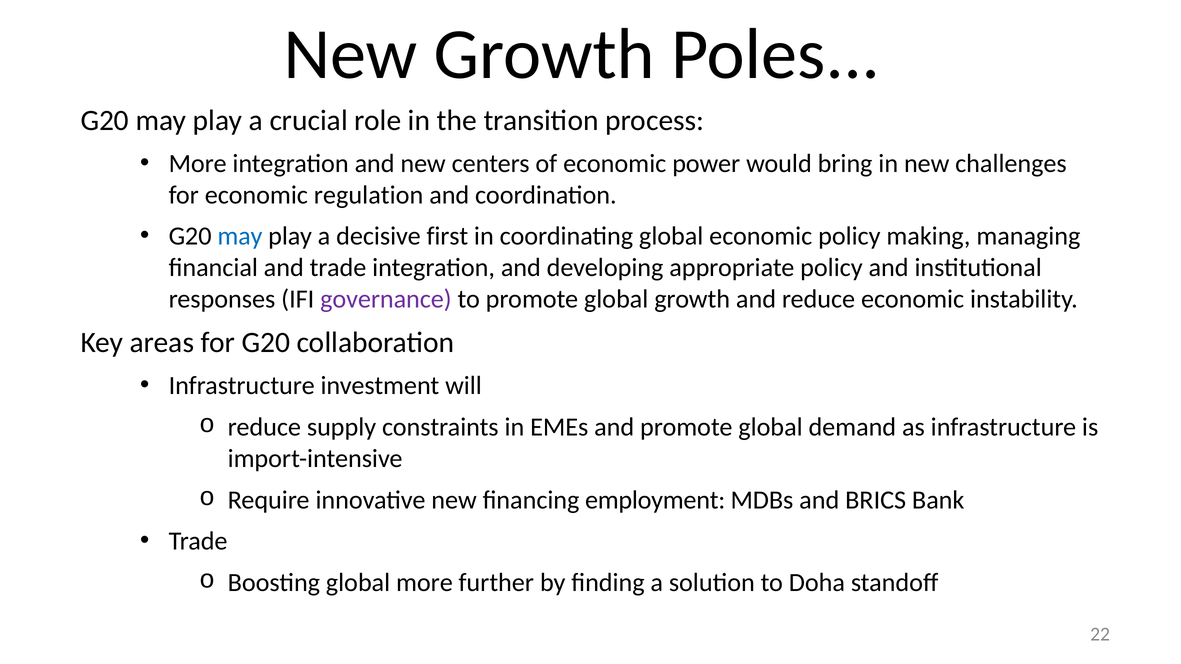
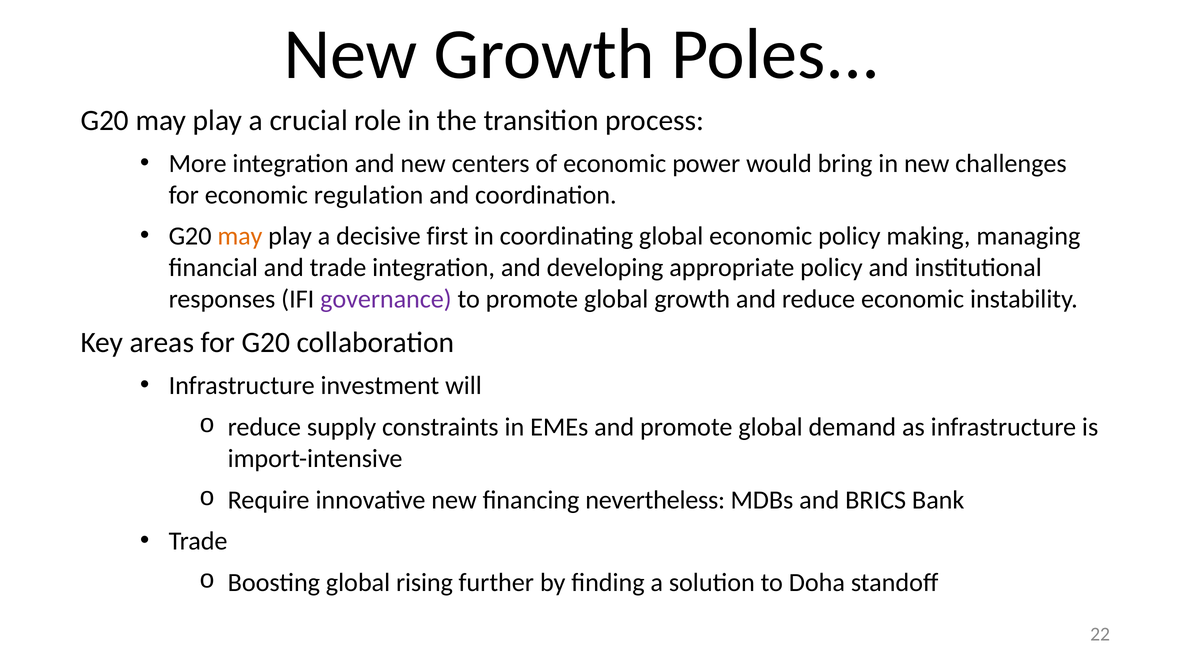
may at (240, 236) colour: blue -> orange
employment: employment -> nevertheless
global more: more -> rising
